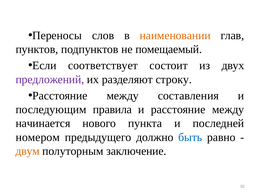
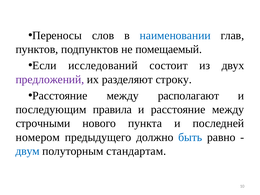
наименовании colour: orange -> blue
соответствует: соответствует -> исследований
составления: составления -> располагают
начинается: начинается -> строчными
двум colour: orange -> blue
заключение: заключение -> стандартам
